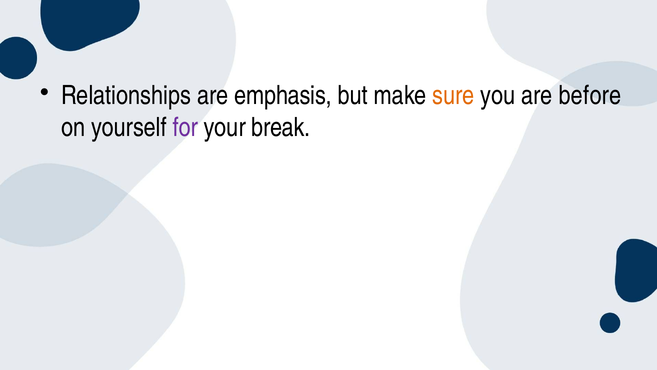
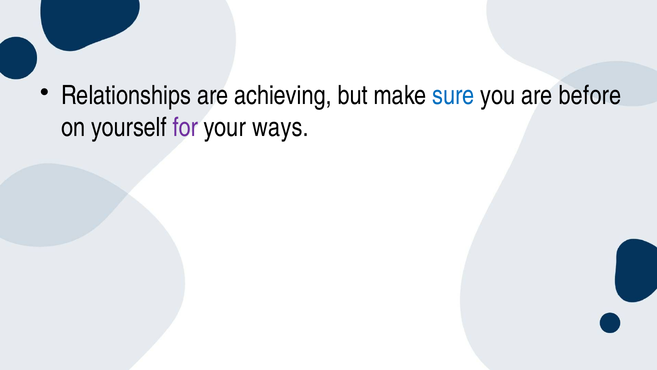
emphasis: emphasis -> achieving
sure colour: orange -> blue
break: break -> ways
